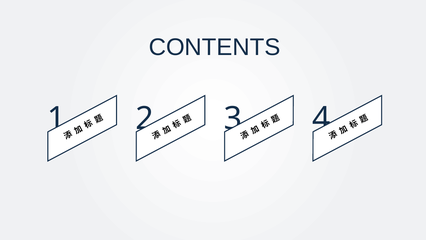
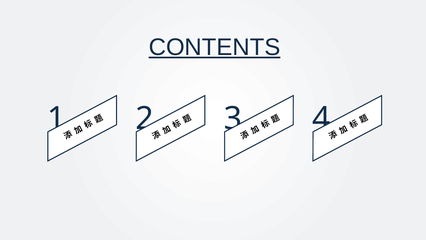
CONTENTS underline: none -> present
